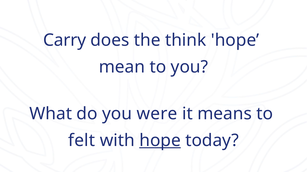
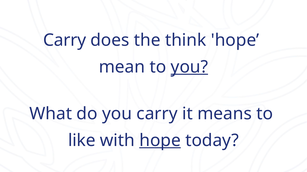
you at (189, 67) underline: none -> present
you were: were -> carry
felt: felt -> like
